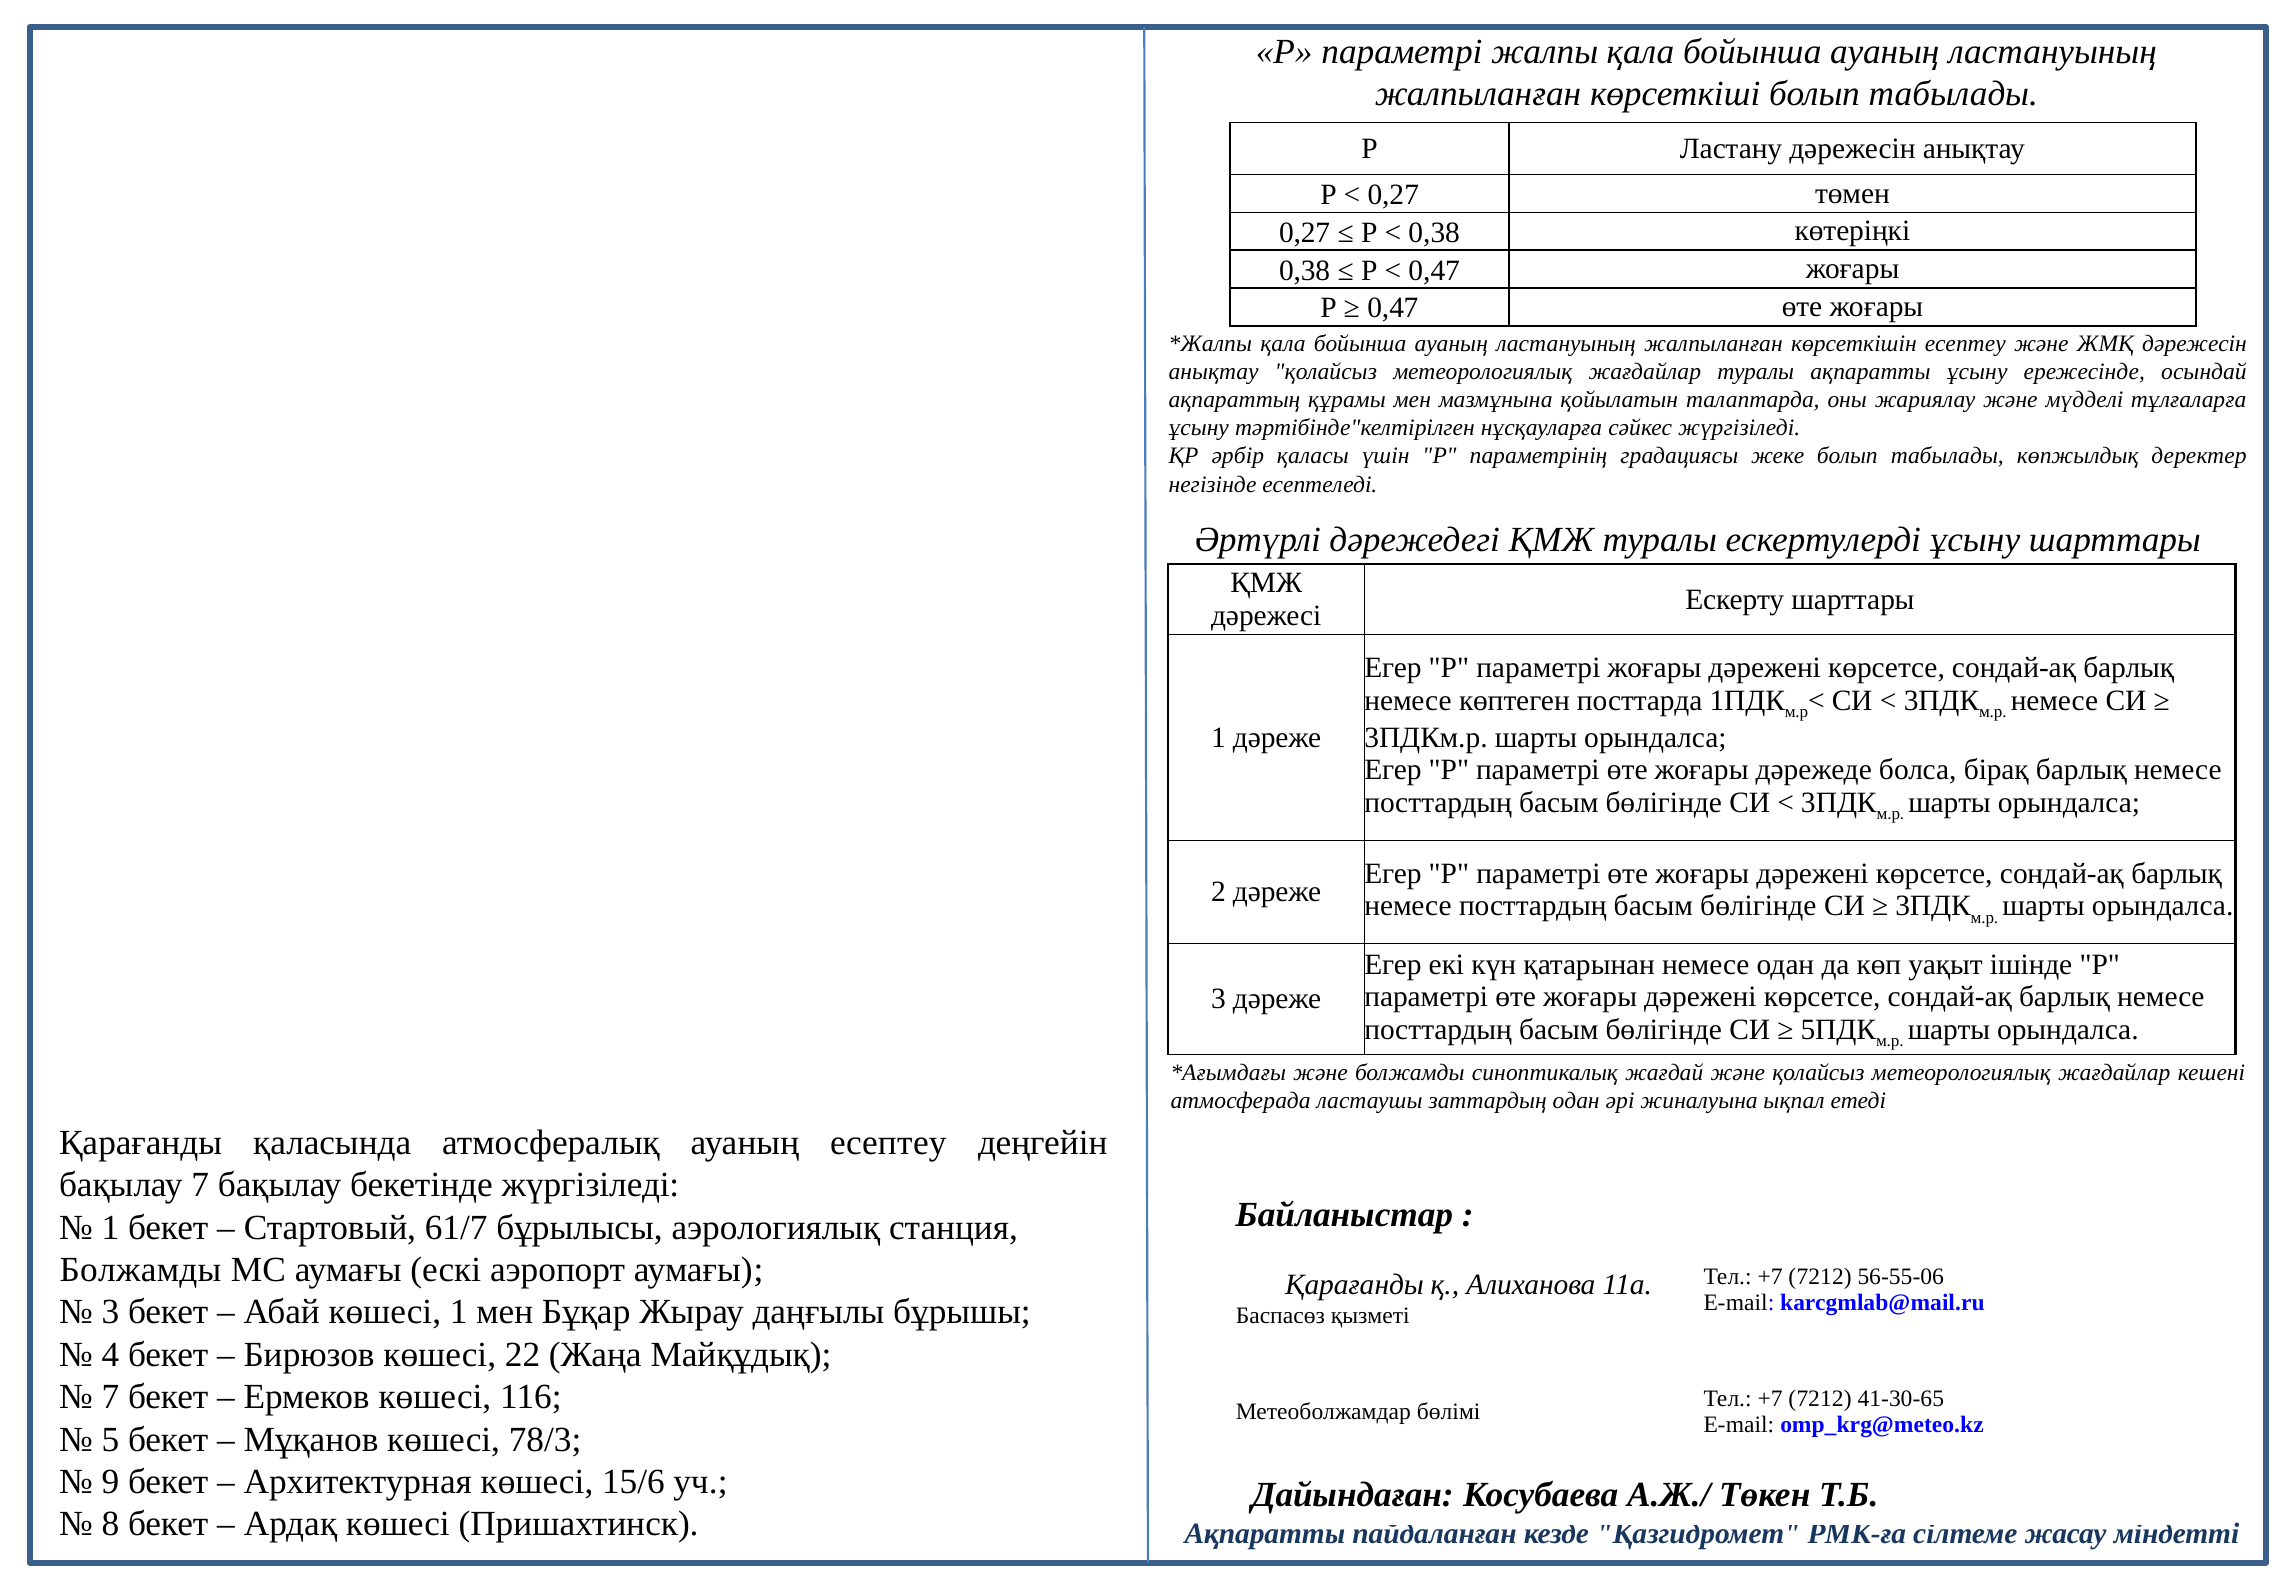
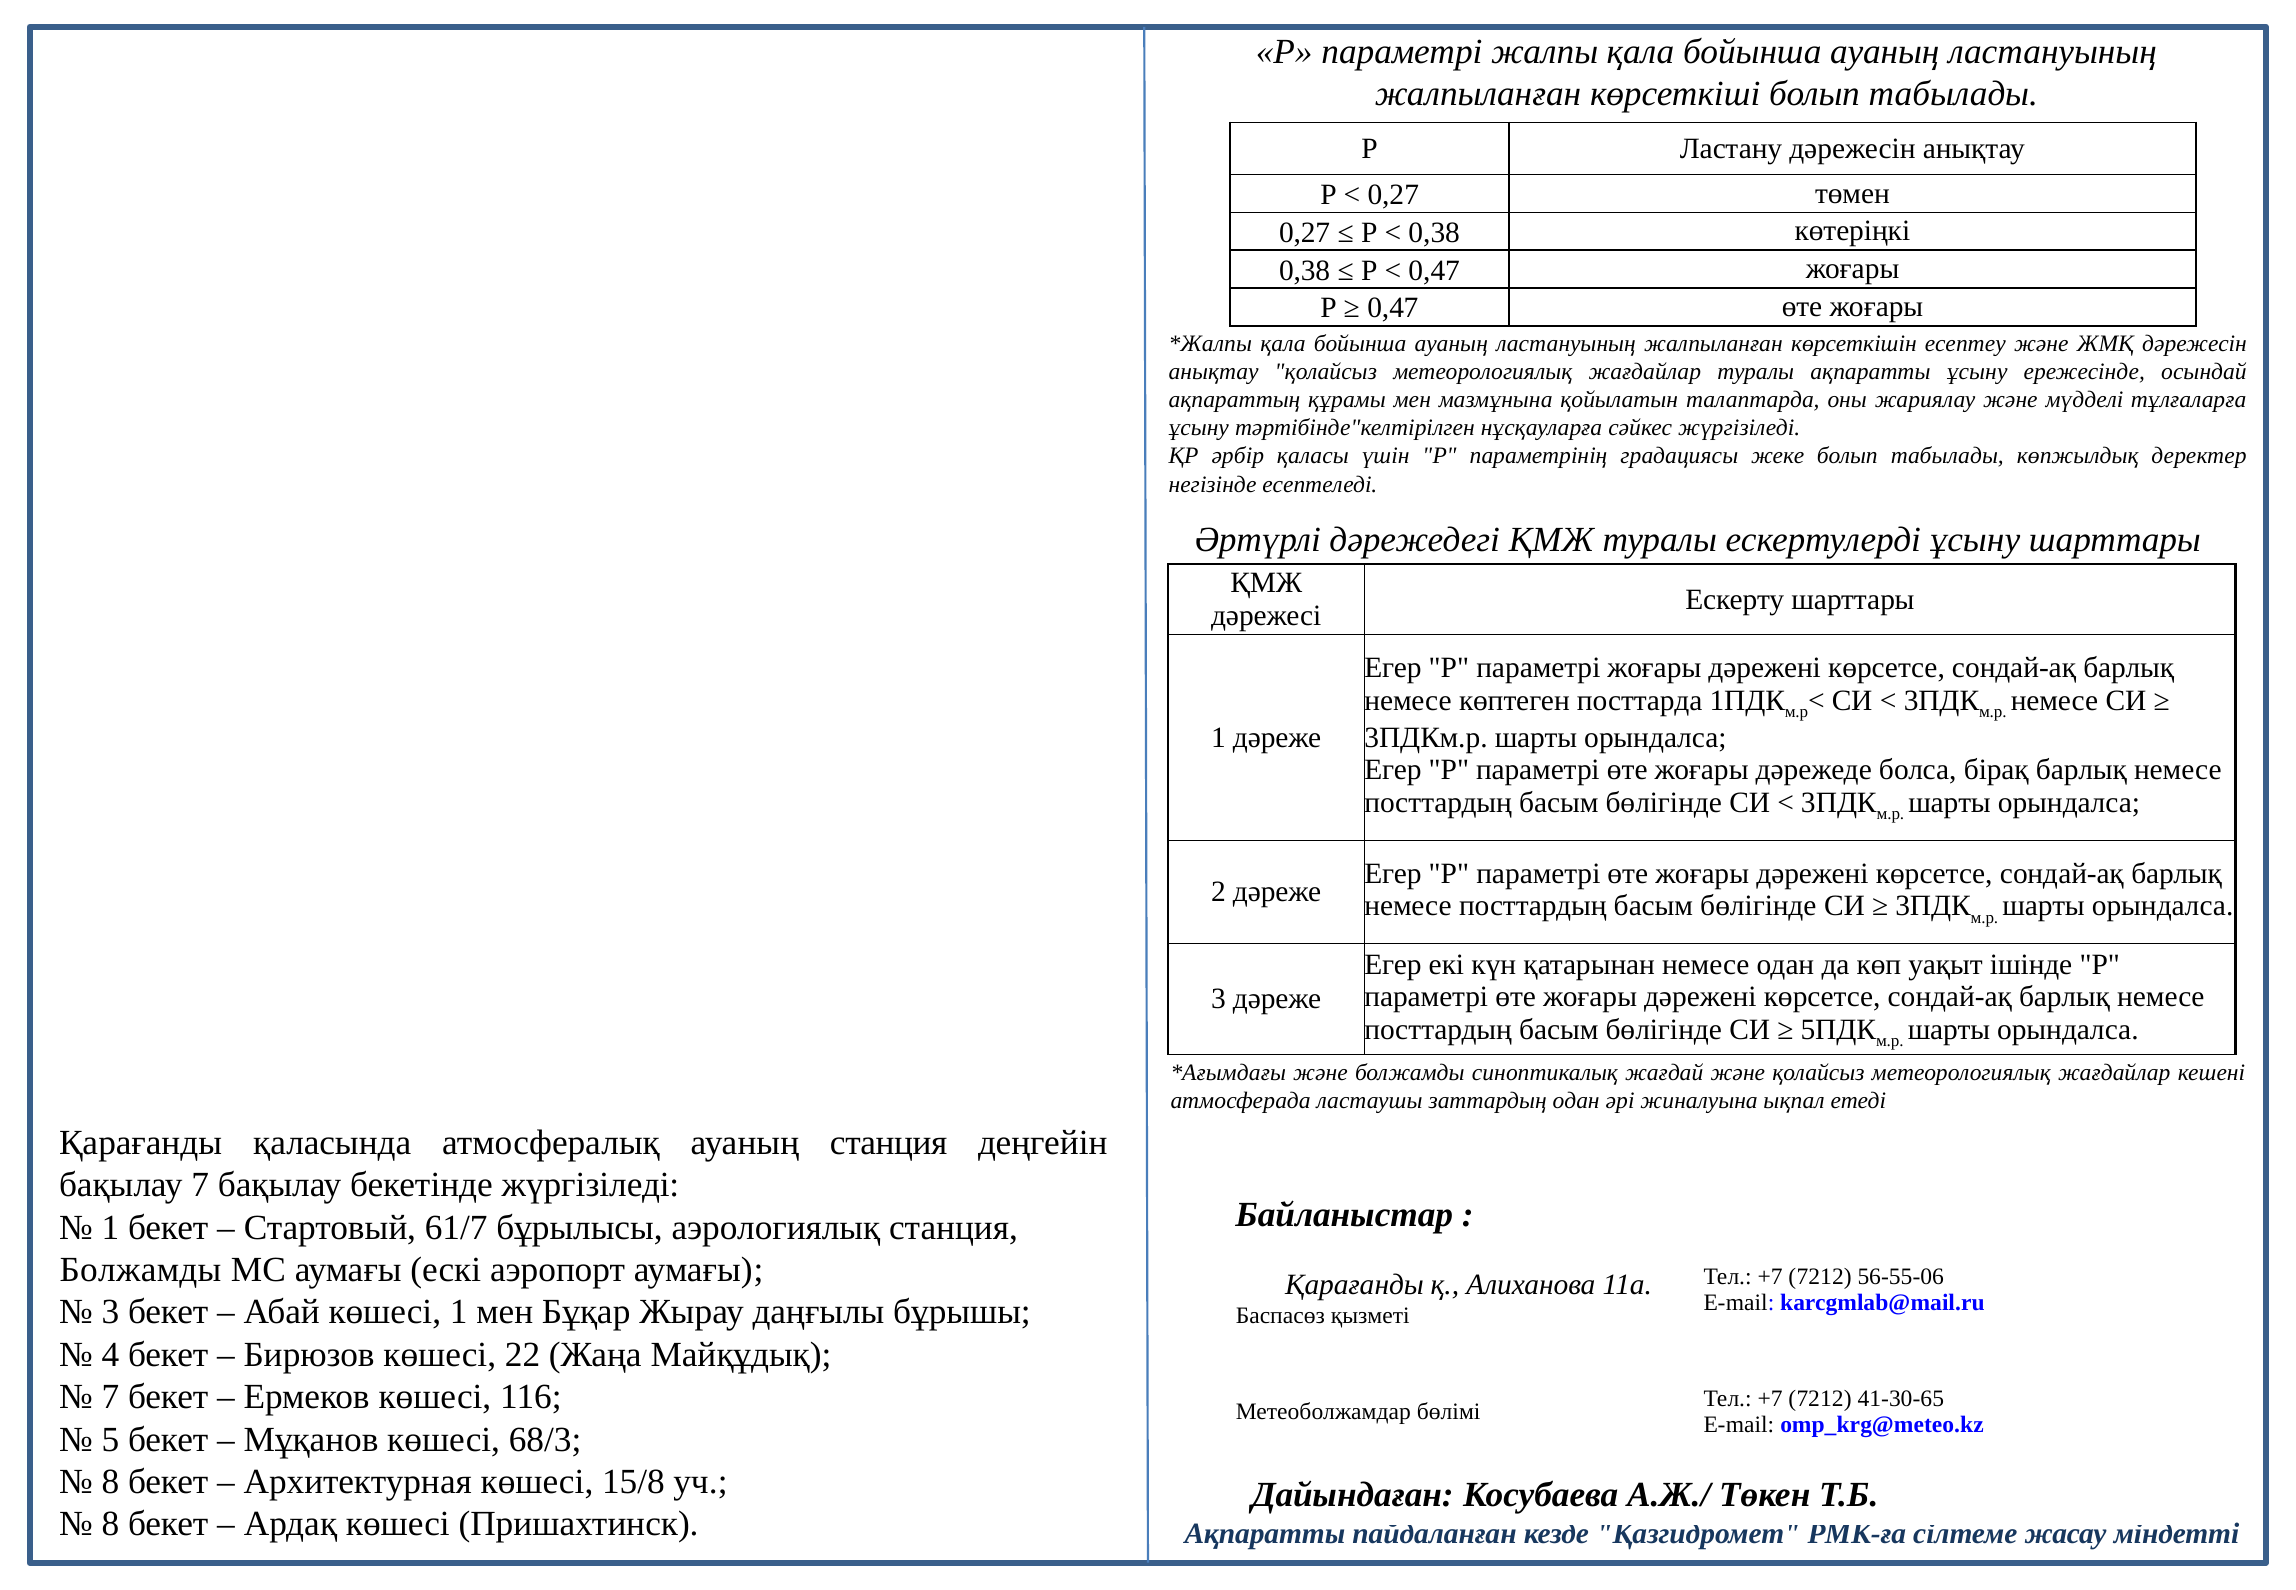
ауаның есептеу: есептеу -> станция
78/3: 78/3 -> 68/3
9 at (110, 1481): 9 -> 8
15/6: 15/6 -> 15/8
